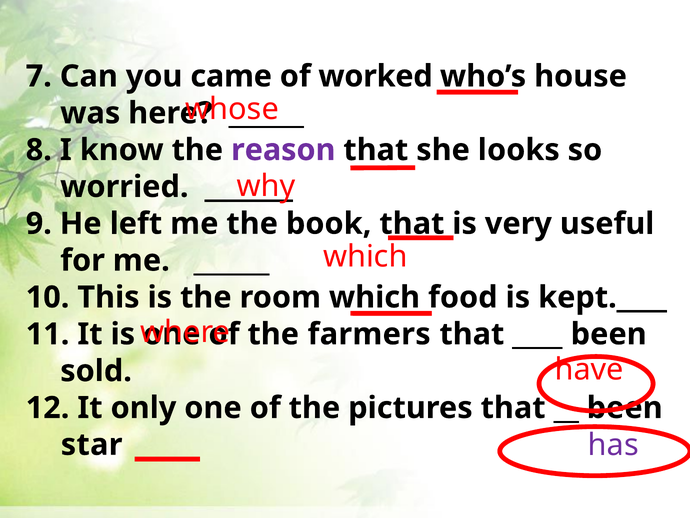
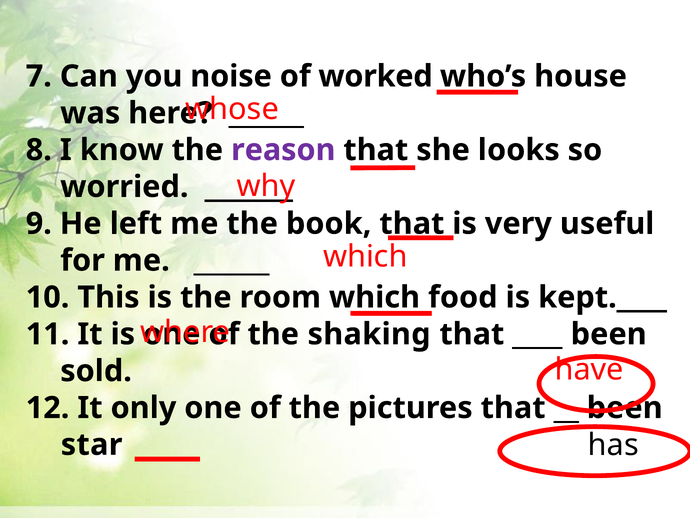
came: came -> noise
farmers: farmers -> shaking
has colour: purple -> black
